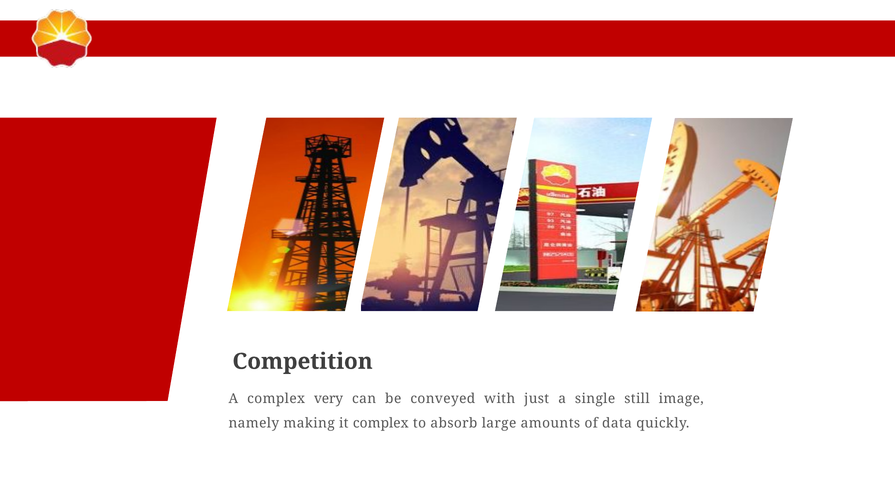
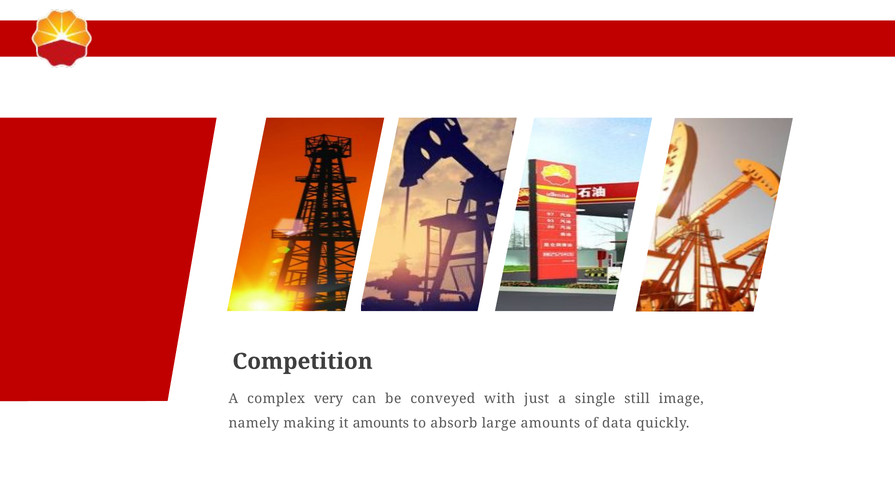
it complex: complex -> amounts
